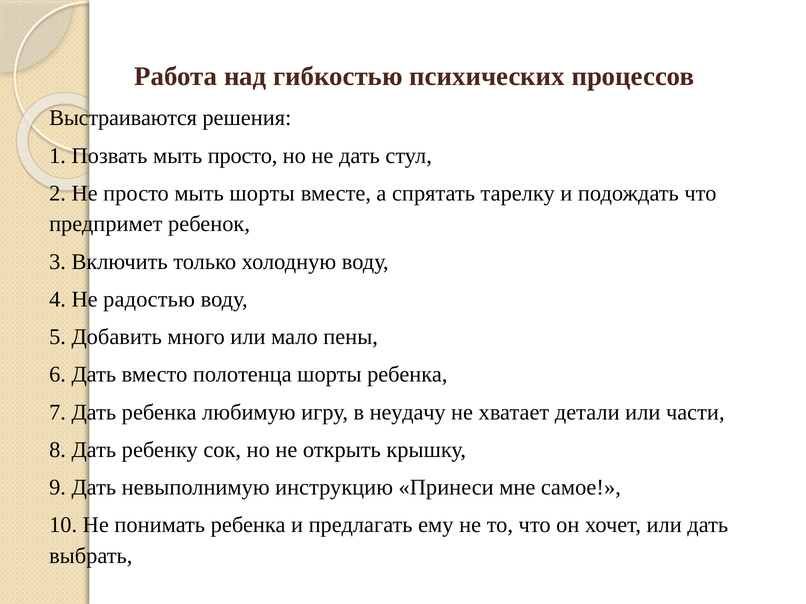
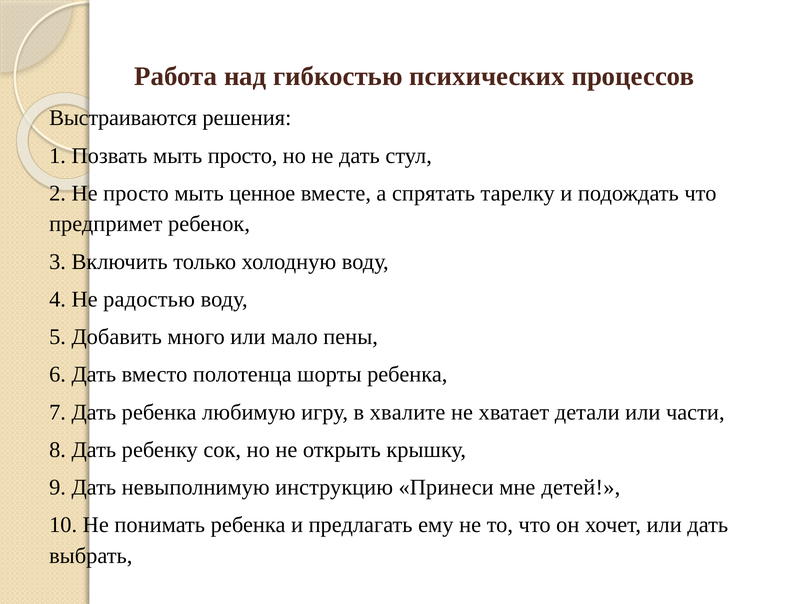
мыть шорты: шорты -> ценное
неудачу: неудачу -> хвалите
самое: самое -> детей
